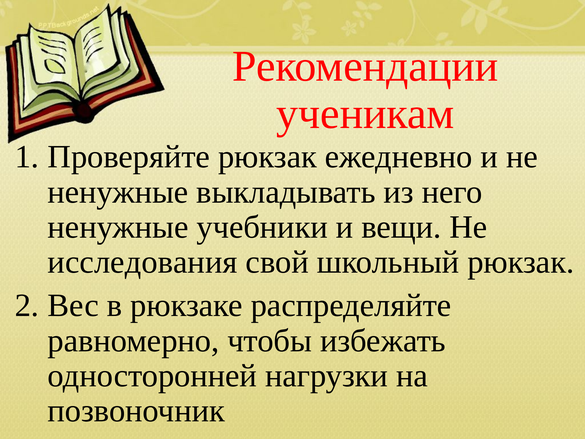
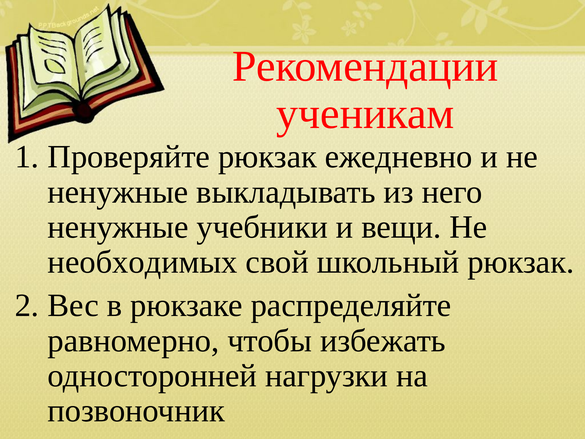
исследования: исследования -> необходимых
